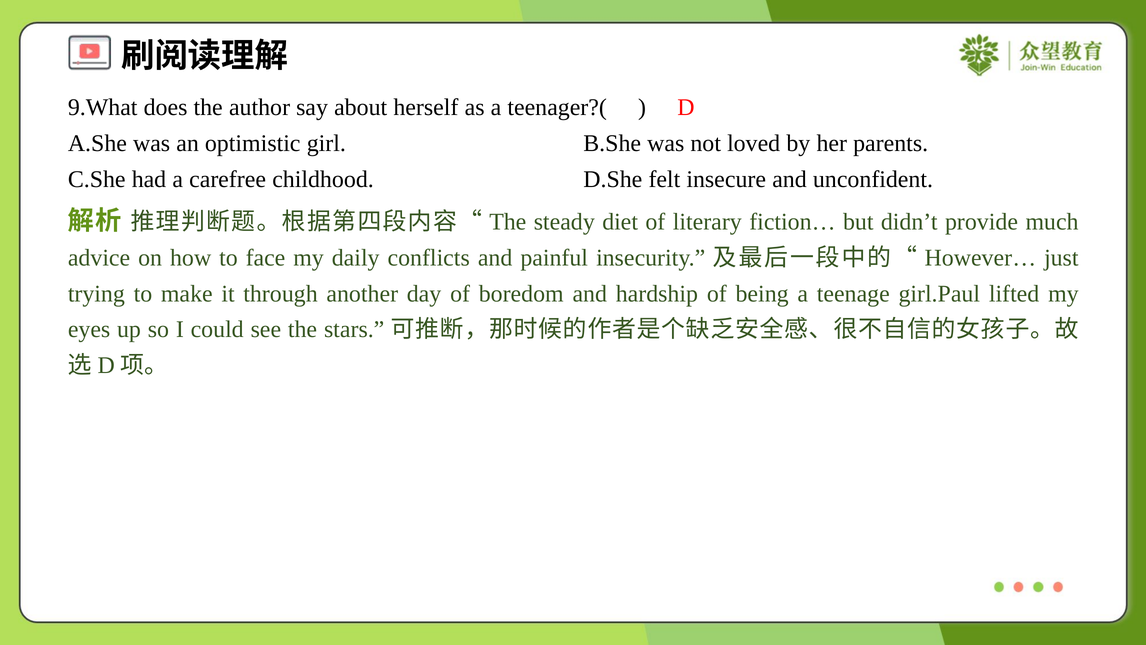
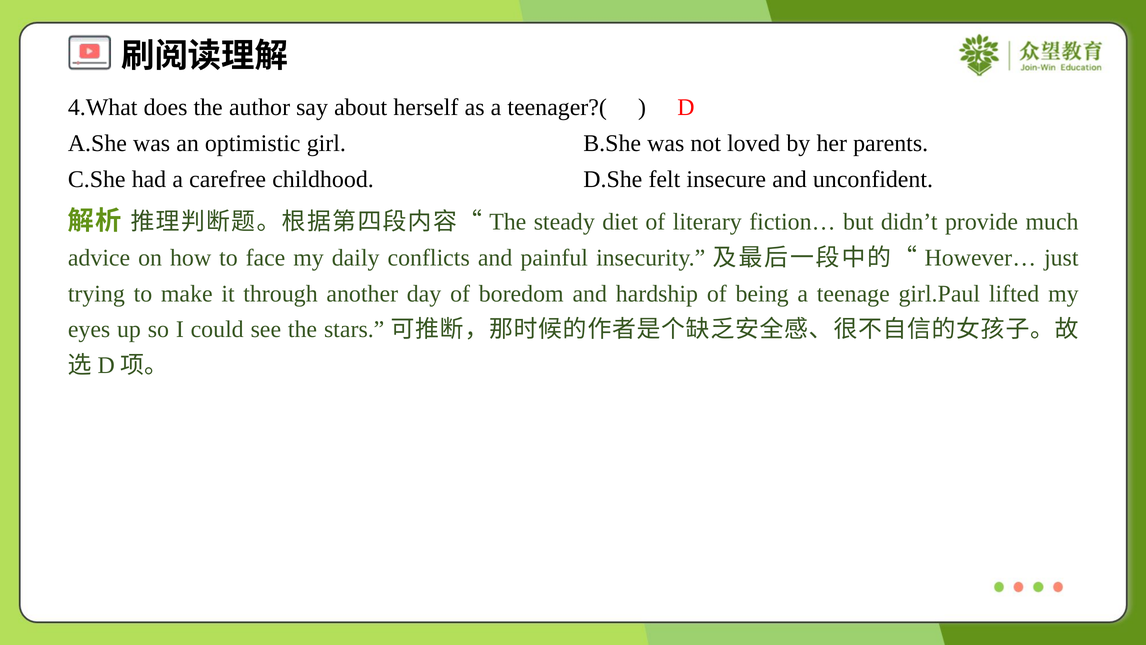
9.What: 9.What -> 4.What
